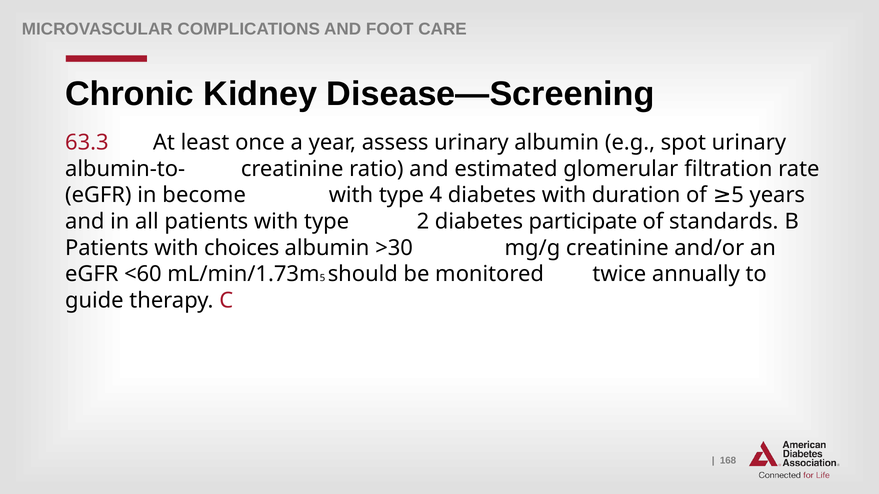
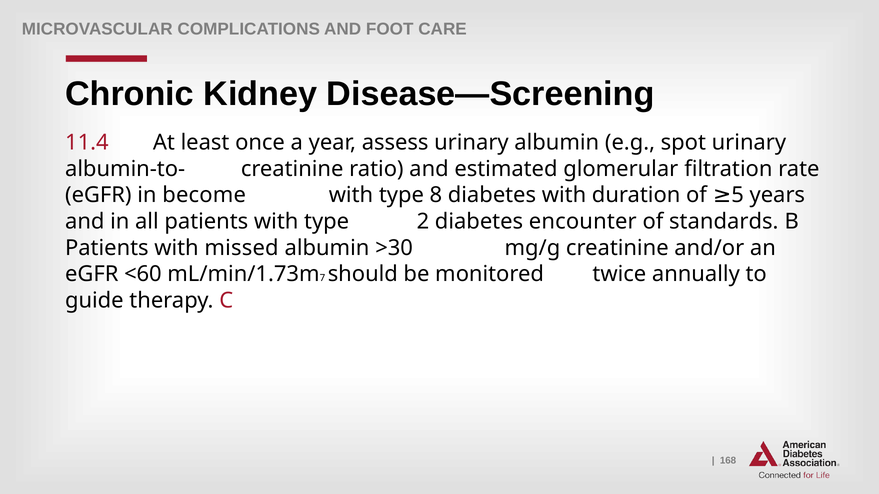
63.3: 63.3 -> 11.4
4: 4 -> 8
participate: participate -> encounter
choices: choices -> missed
5 at (323, 278): 5 -> 7
